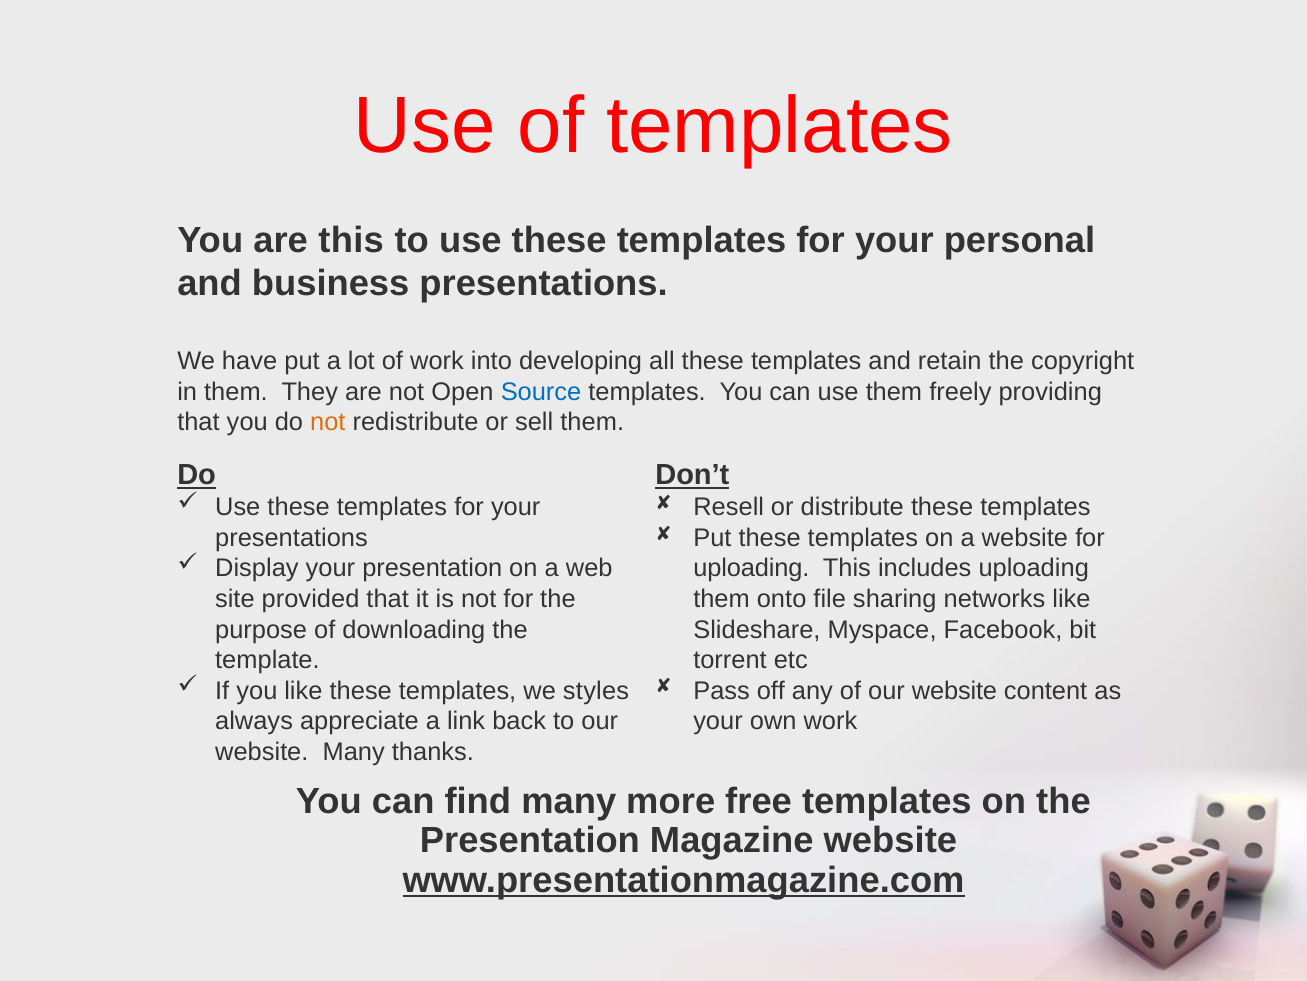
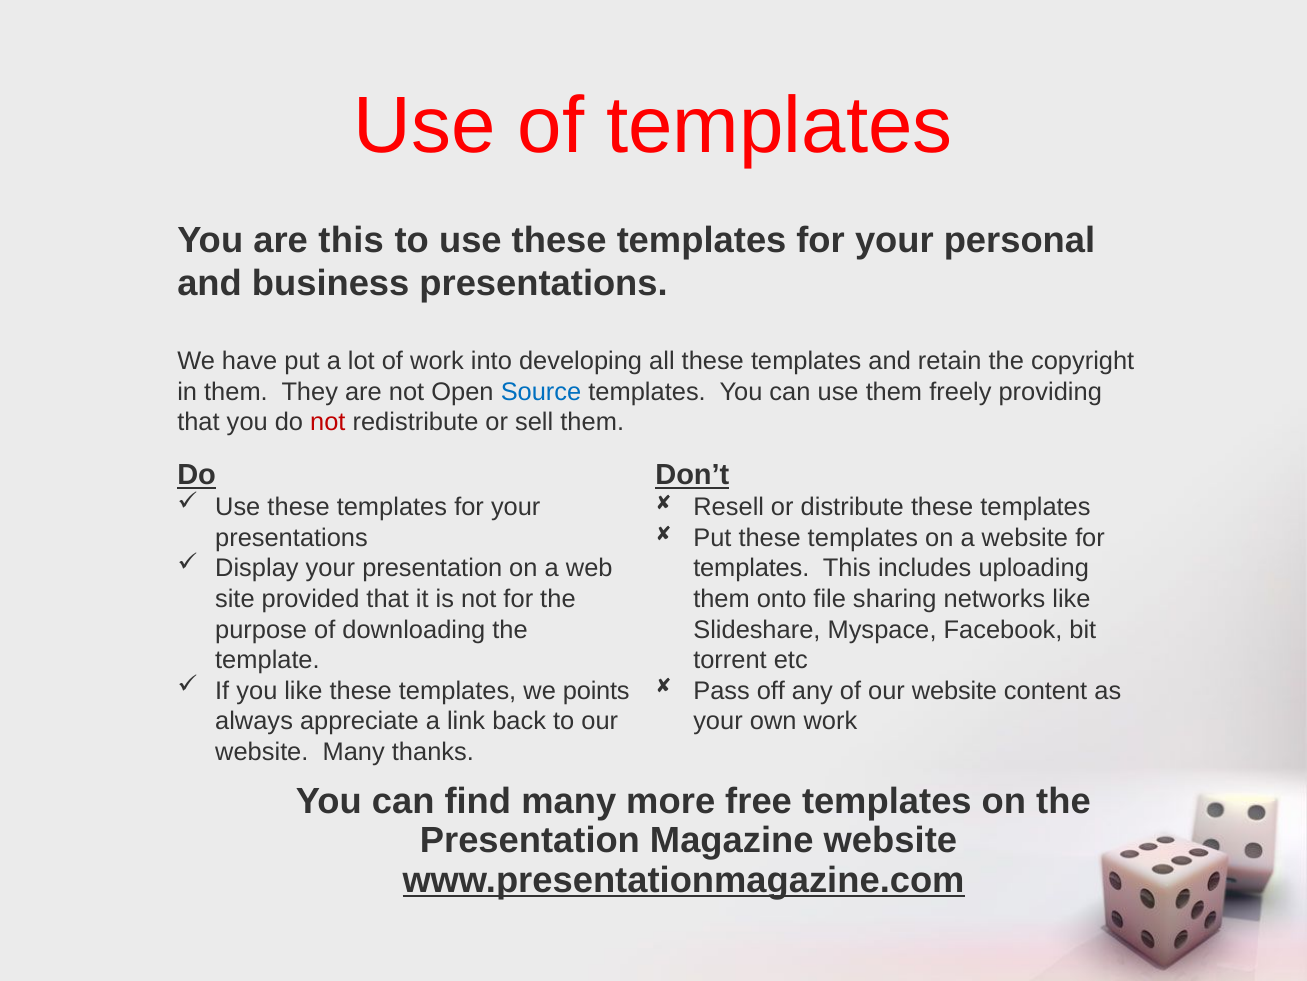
not at (328, 422) colour: orange -> red
uploading at (751, 568): uploading -> templates
styles: styles -> points
